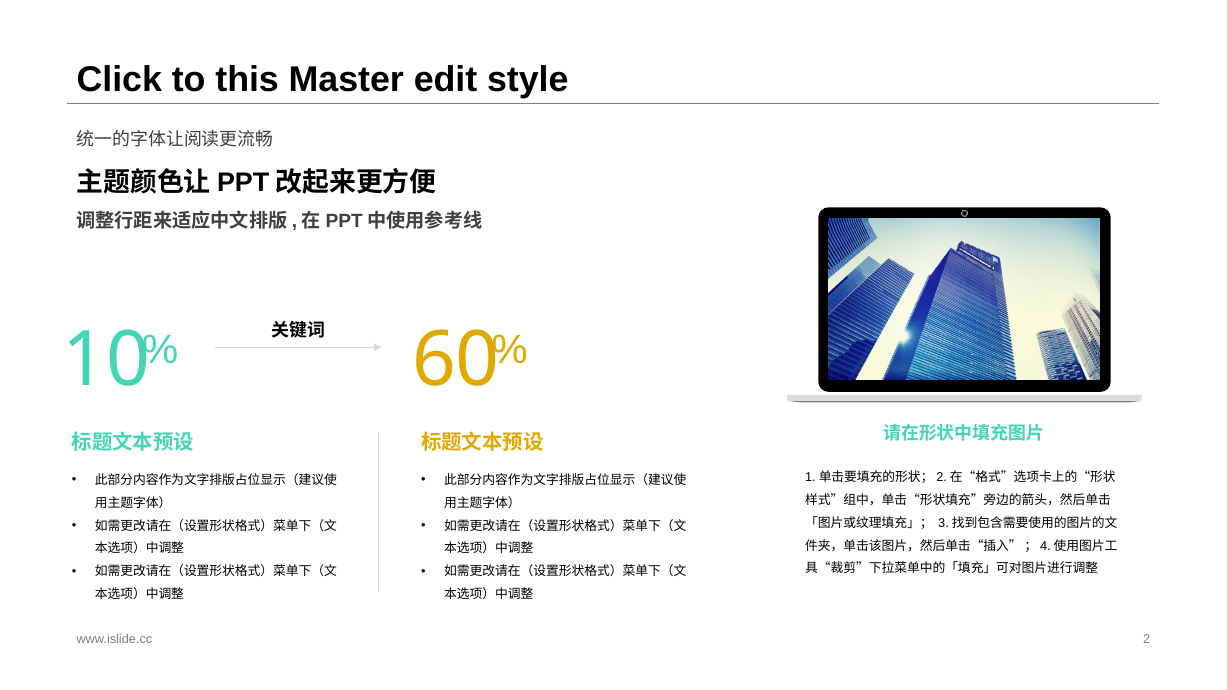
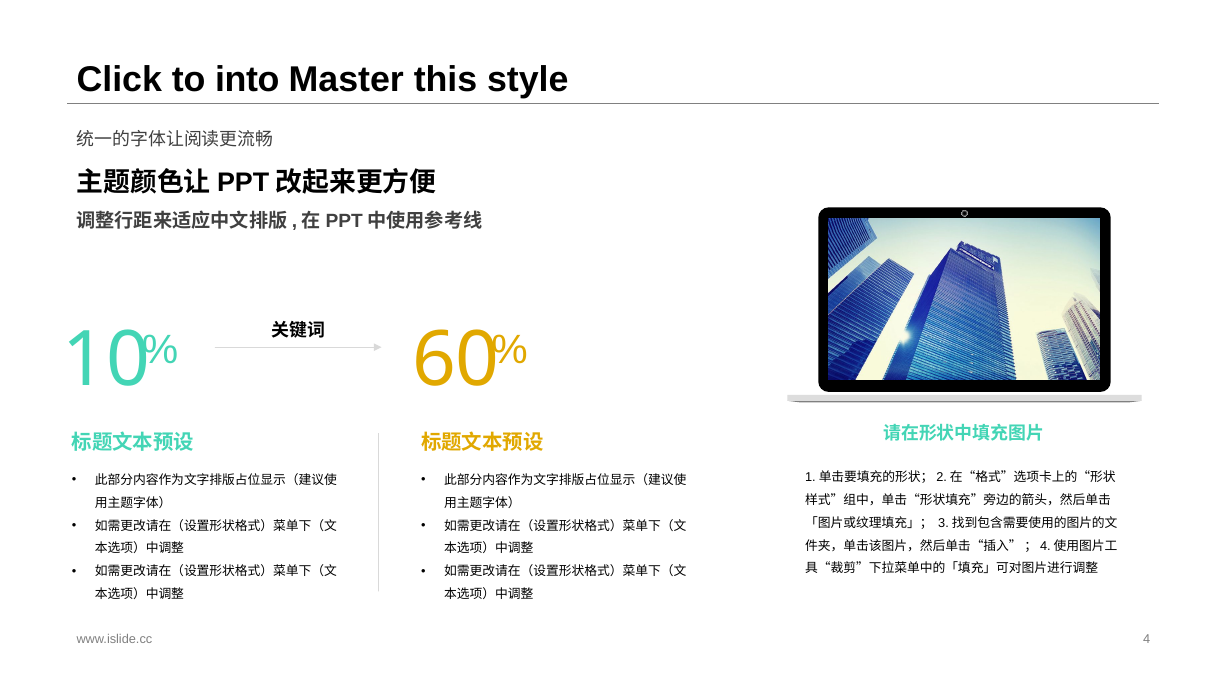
this: this -> into
edit: edit -> this
2: 2 -> 4
